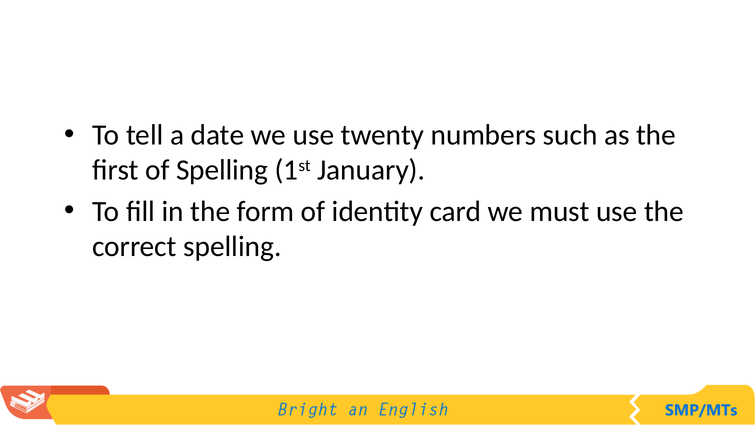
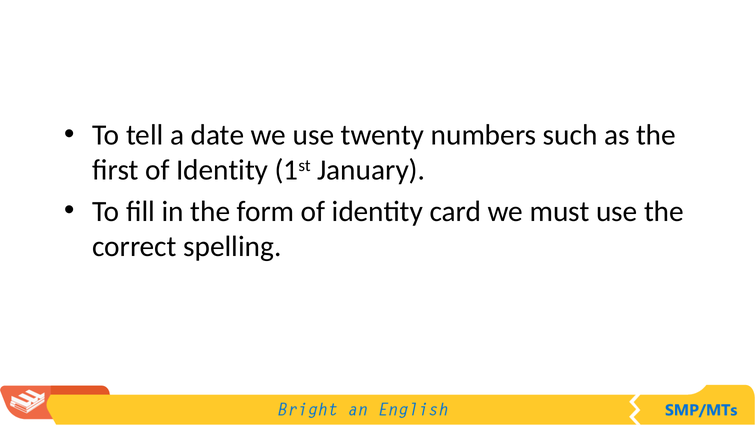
first of Spelling: Spelling -> Identity
